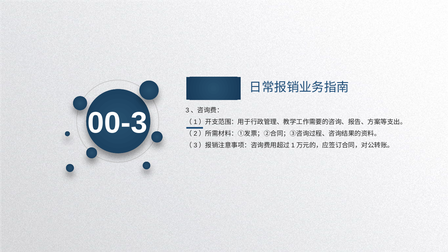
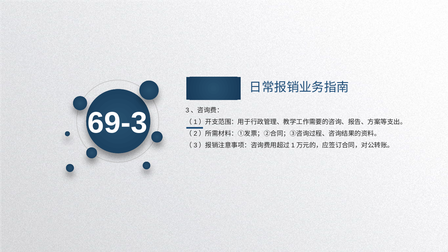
00-3: 00-3 -> 69-3
